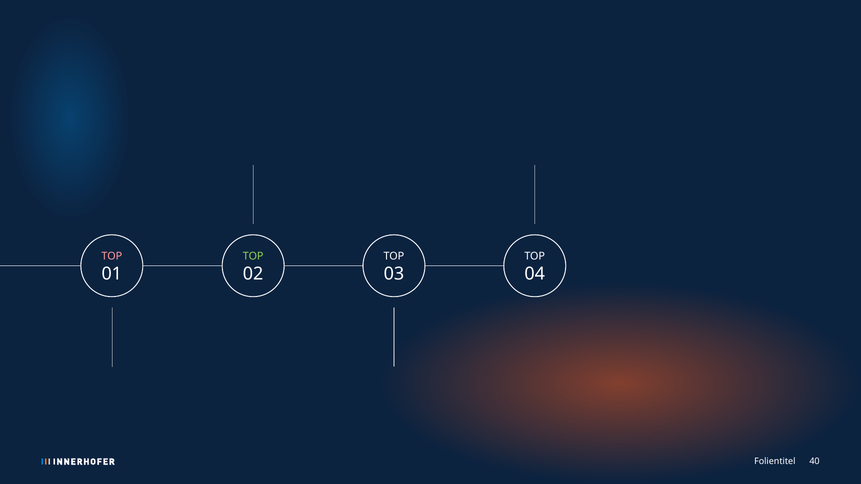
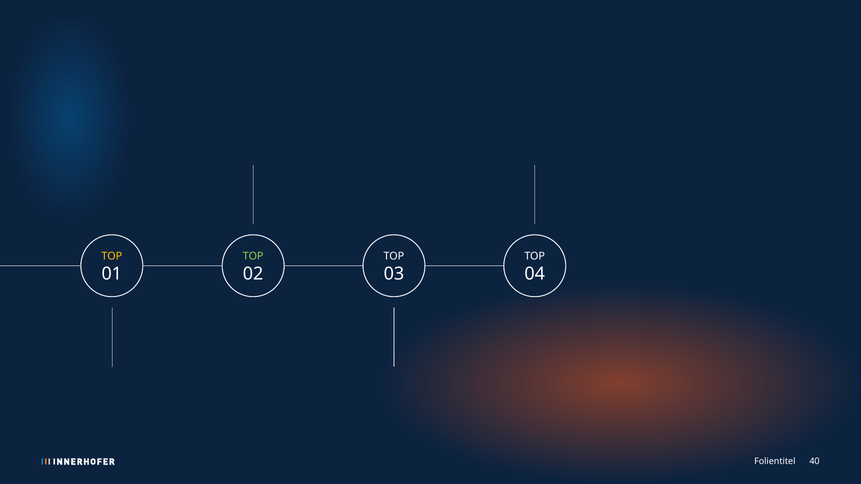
TOP at (112, 257) colour: pink -> yellow
